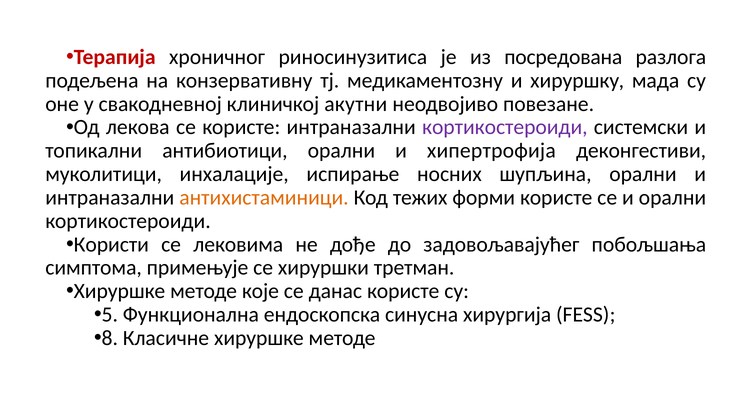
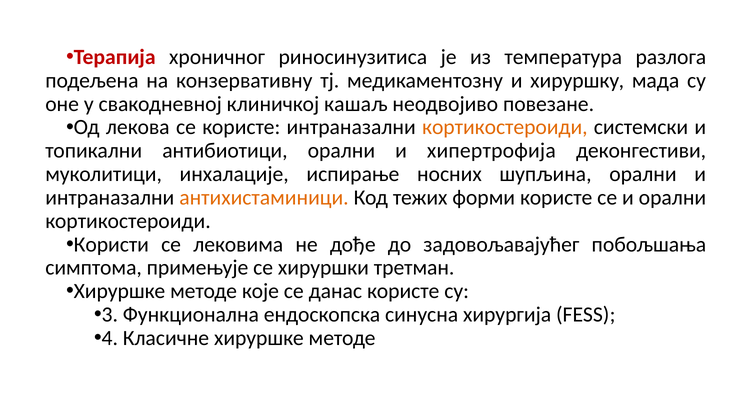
посредована: посредована -> температура
акутни: акутни -> кашаљ
кортикостероиди at (505, 127) colour: purple -> orange
5: 5 -> 3
8: 8 -> 4
